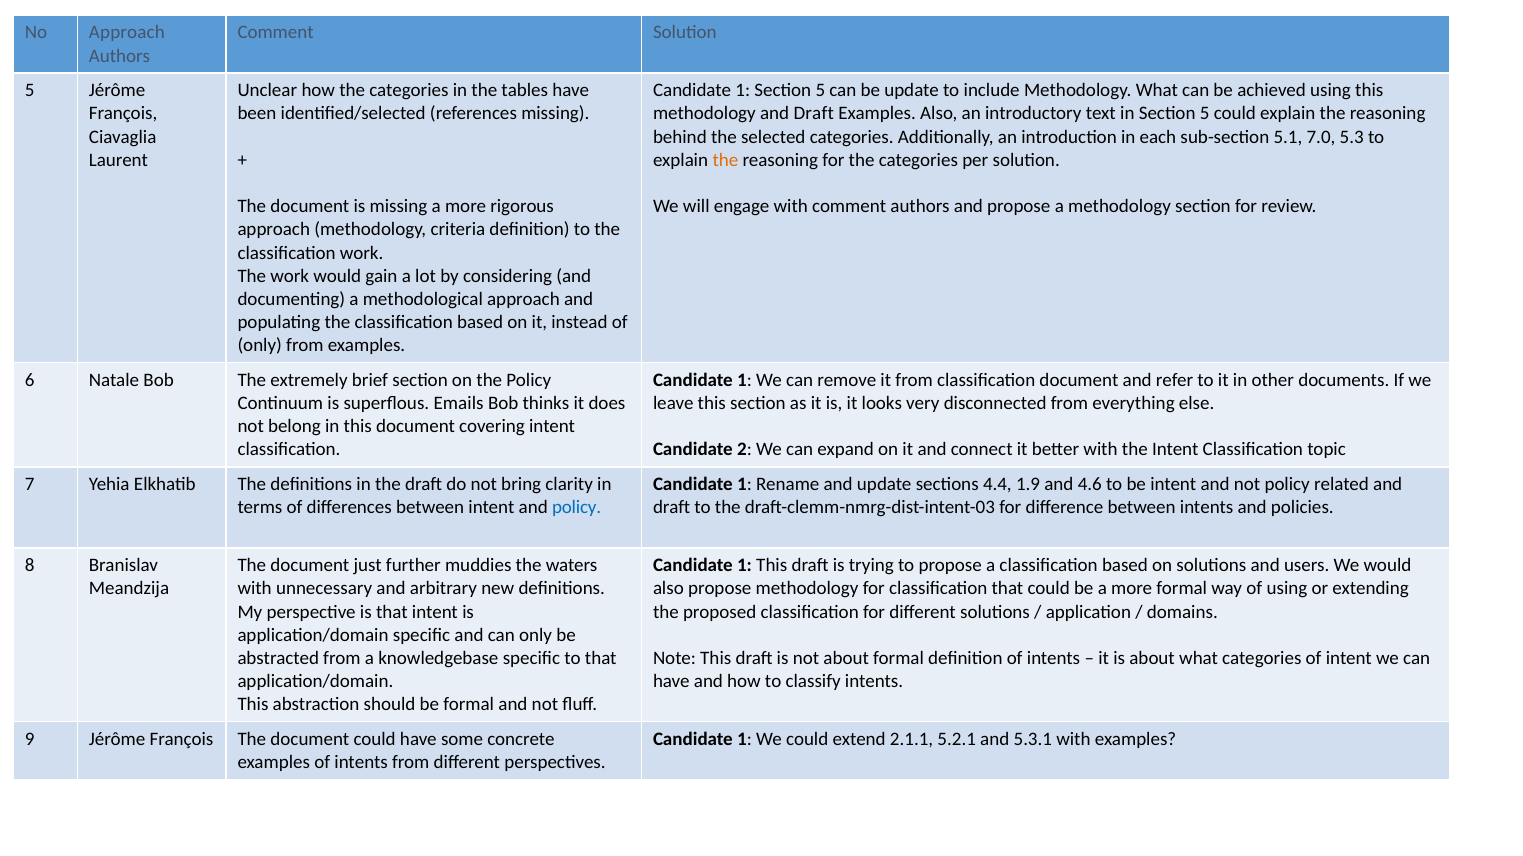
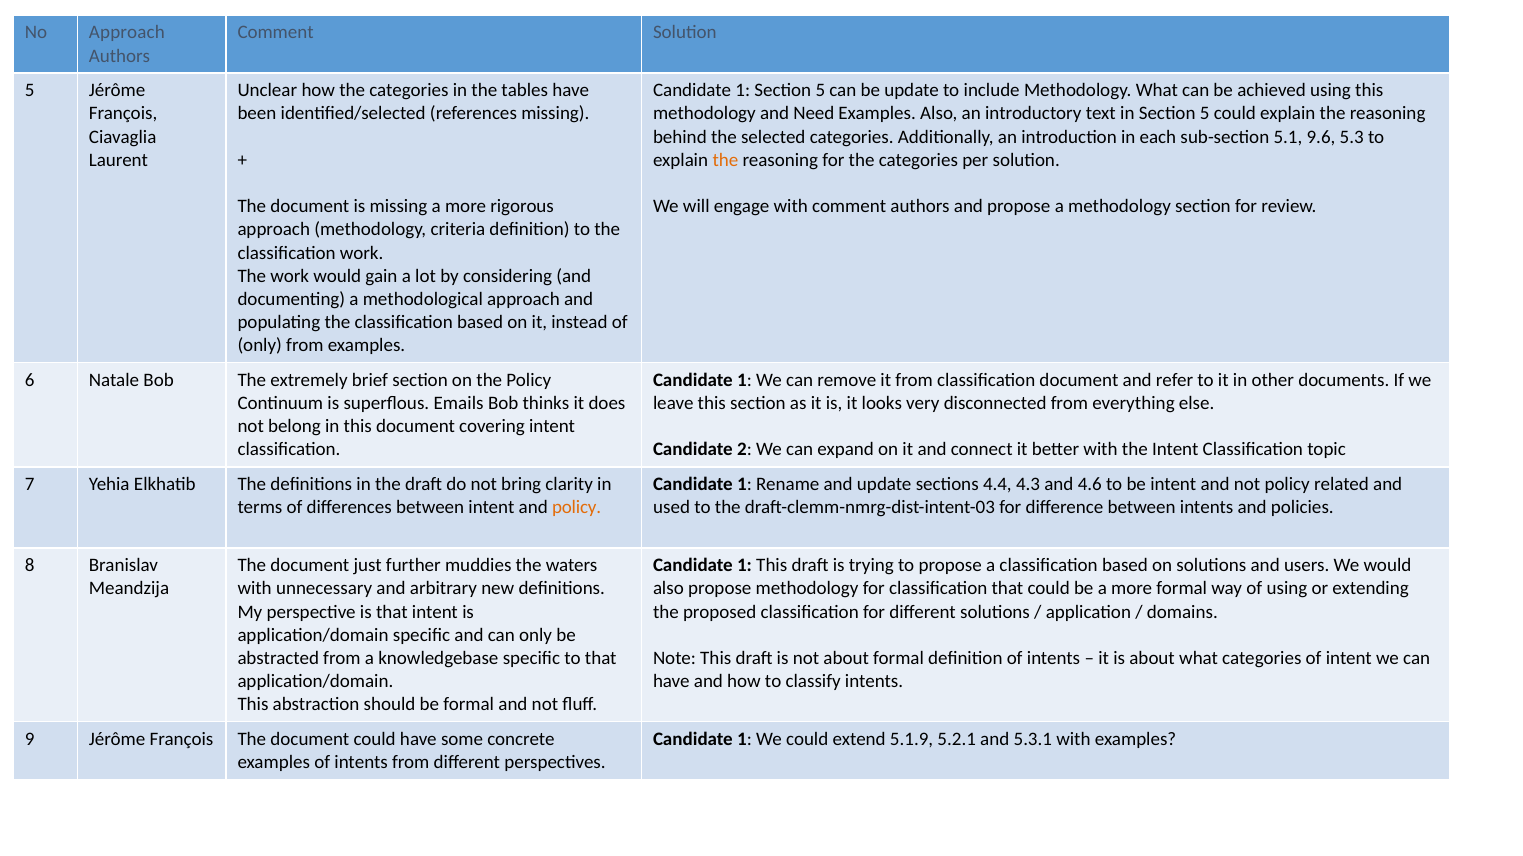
methodology and Draft: Draft -> Need
7.0: 7.0 -> 9.6
1.9: 1.9 -> 4.3
policy at (577, 508) colour: blue -> orange
draft at (672, 508): draft -> used
2.1.1: 2.1.1 -> 5.1.9
